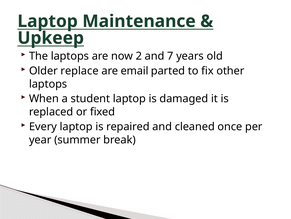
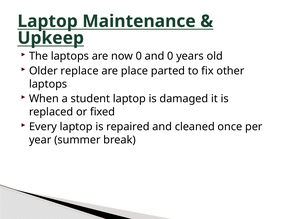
now 2: 2 -> 0
and 7: 7 -> 0
email: email -> place
